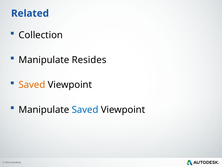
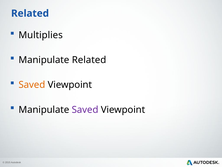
Collection: Collection -> Multiplies
Manipulate Resides: Resides -> Related
Saved at (85, 109) colour: blue -> purple
